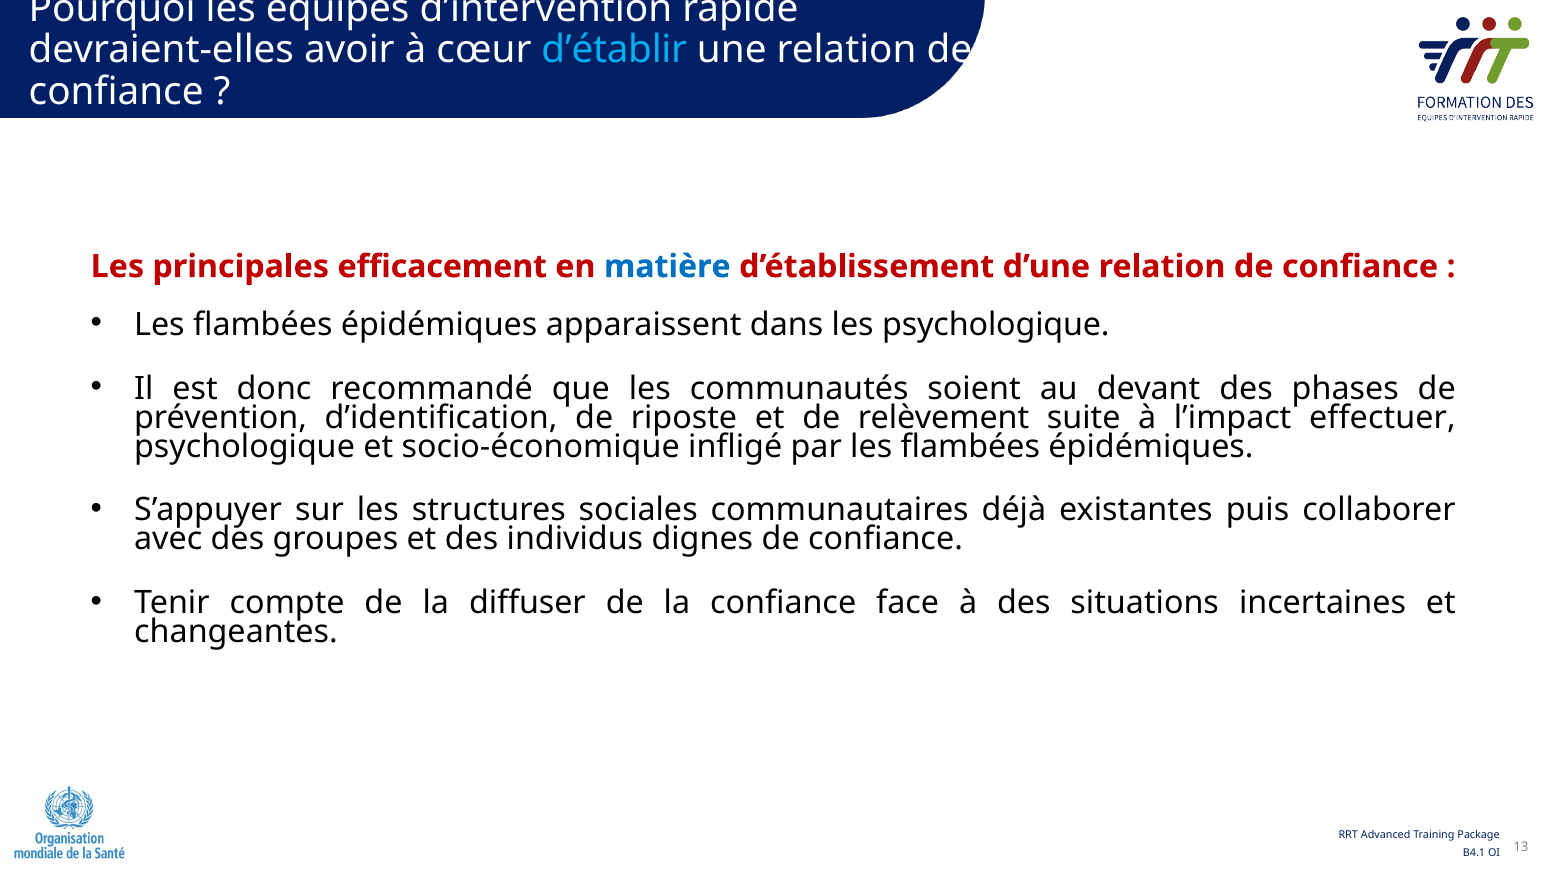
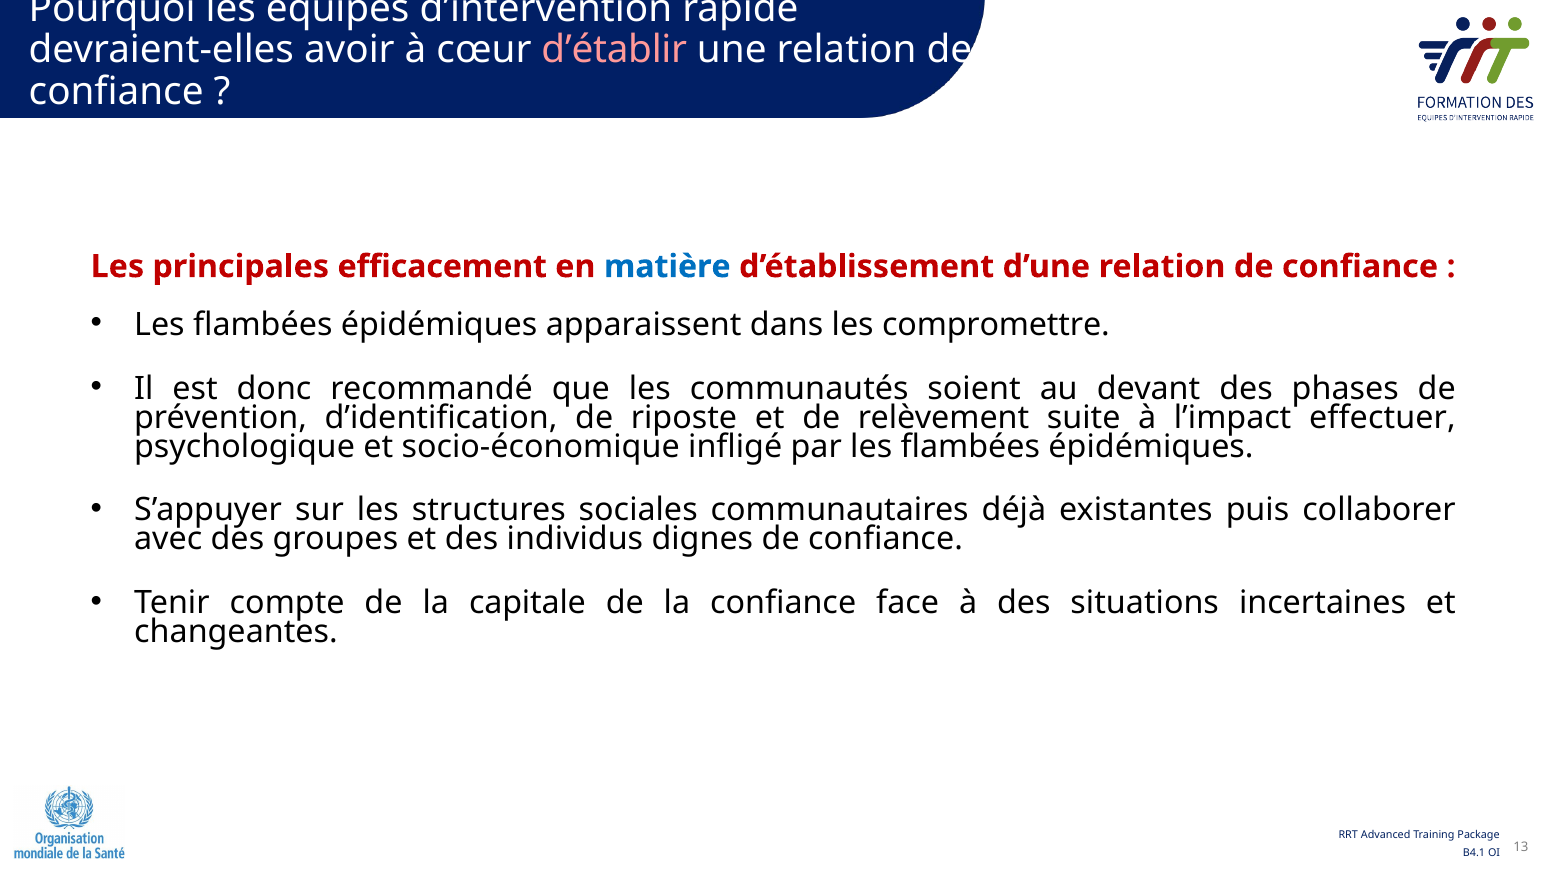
d’établir colour: light blue -> pink
les psychologique: psychologique -> compromettre
diffuser: diffuser -> capitale
